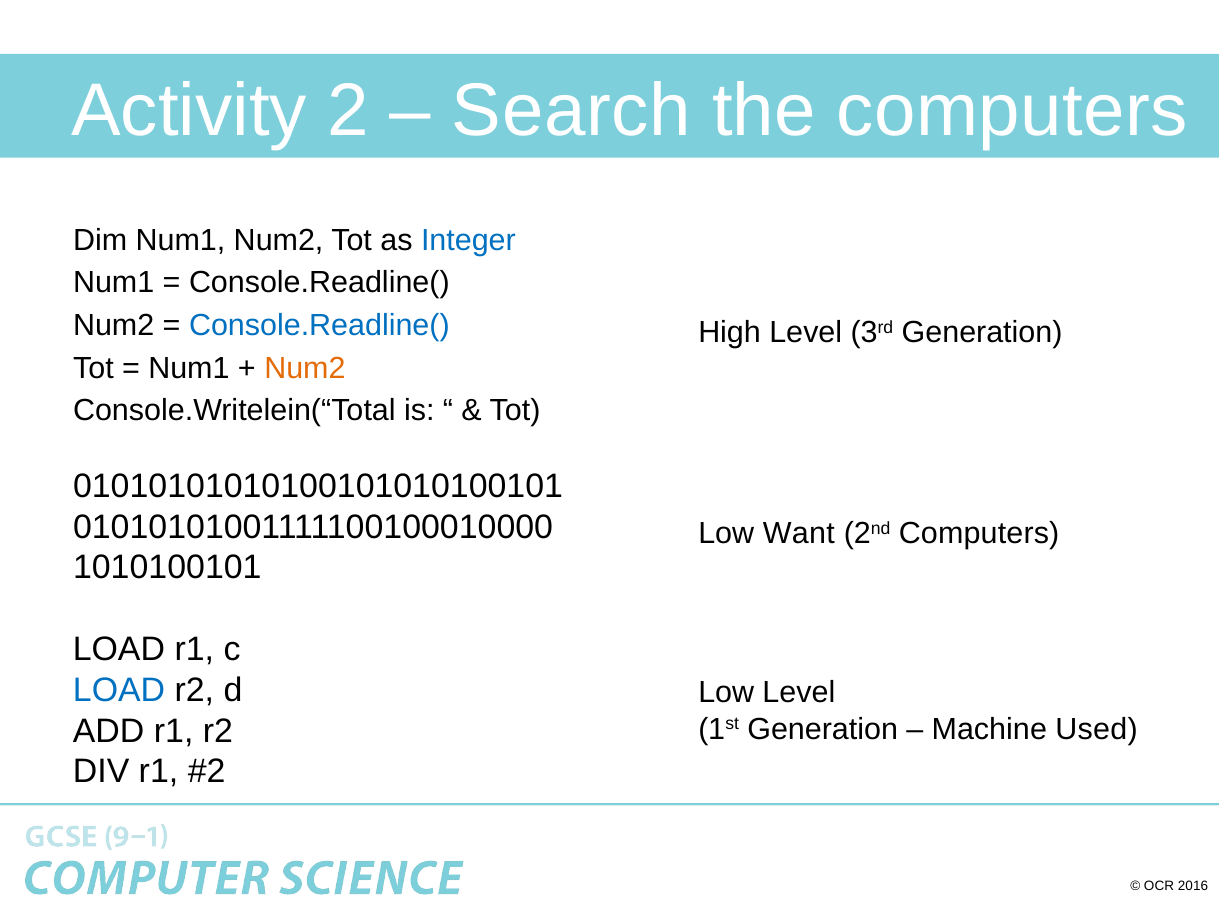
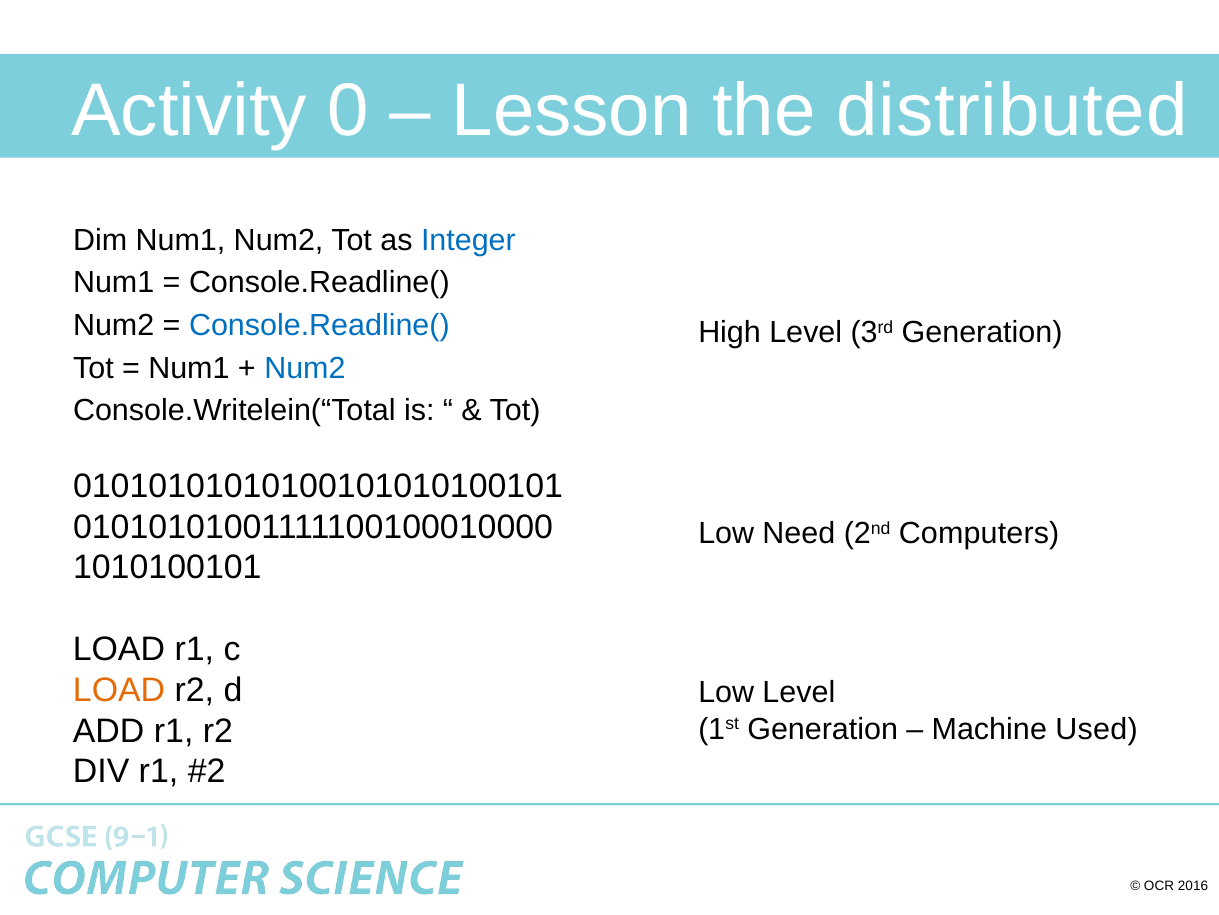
2: 2 -> 0
Search: Search -> Lesson
the computers: computers -> distributed
Num2 at (305, 368) colour: orange -> blue
Want: Want -> Need
LOAD at (119, 690) colour: blue -> orange
